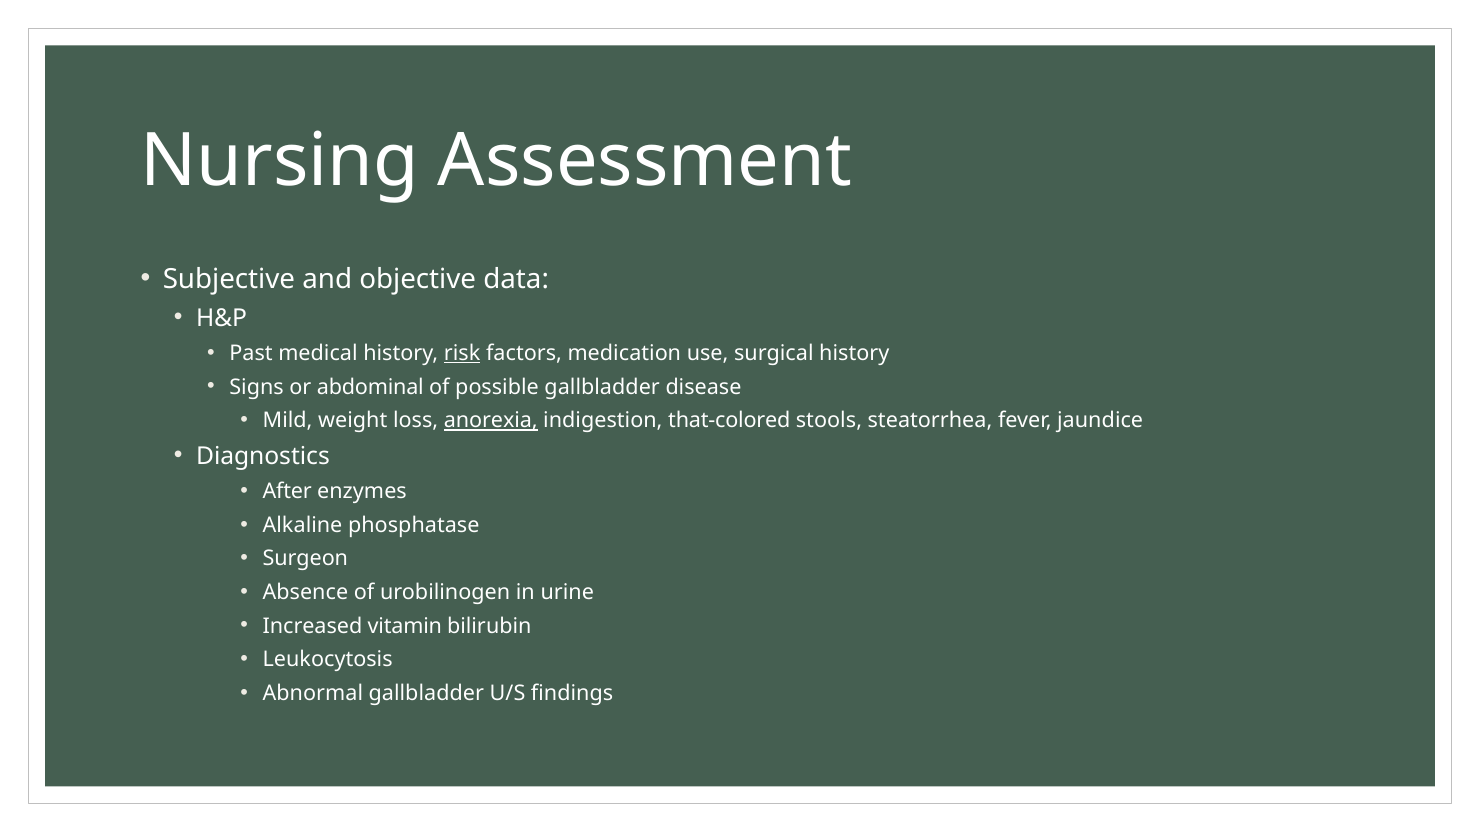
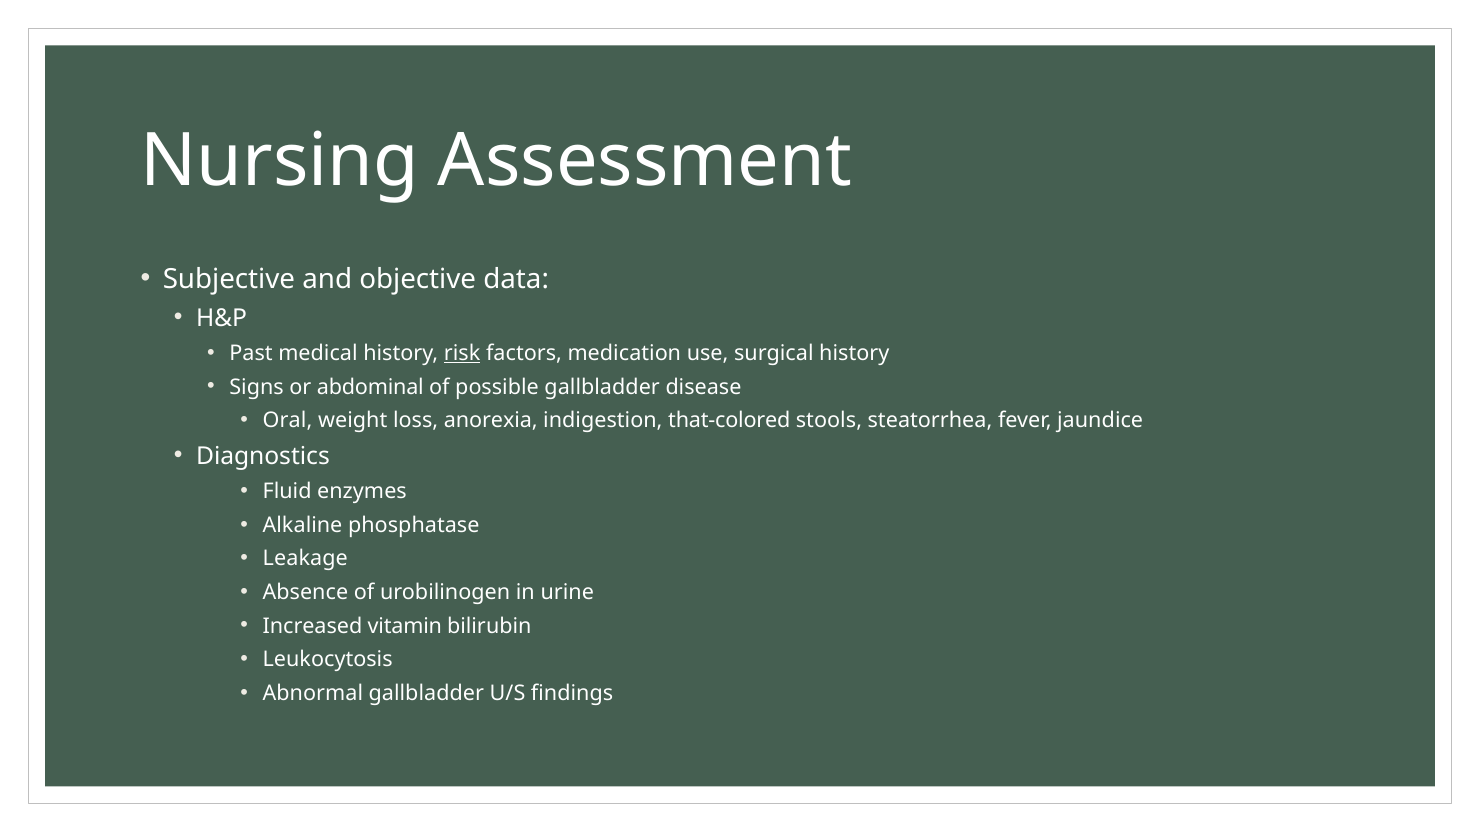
Mild: Mild -> Oral
anorexia underline: present -> none
After: After -> Fluid
Surgeon: Surgeon -> Leakage
